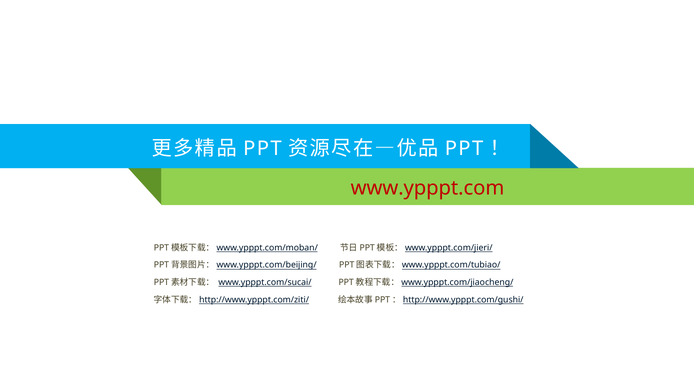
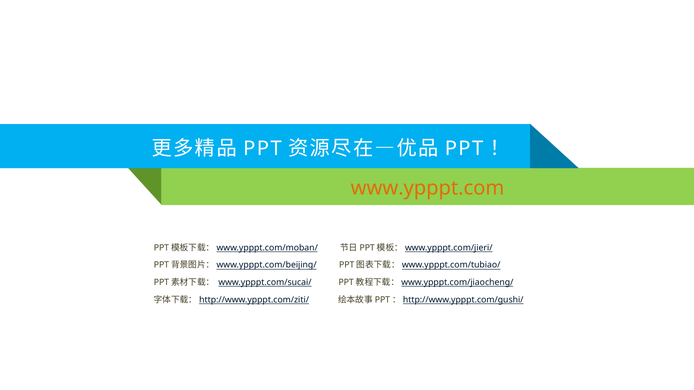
www.ypppt.com colour: red -> orange
